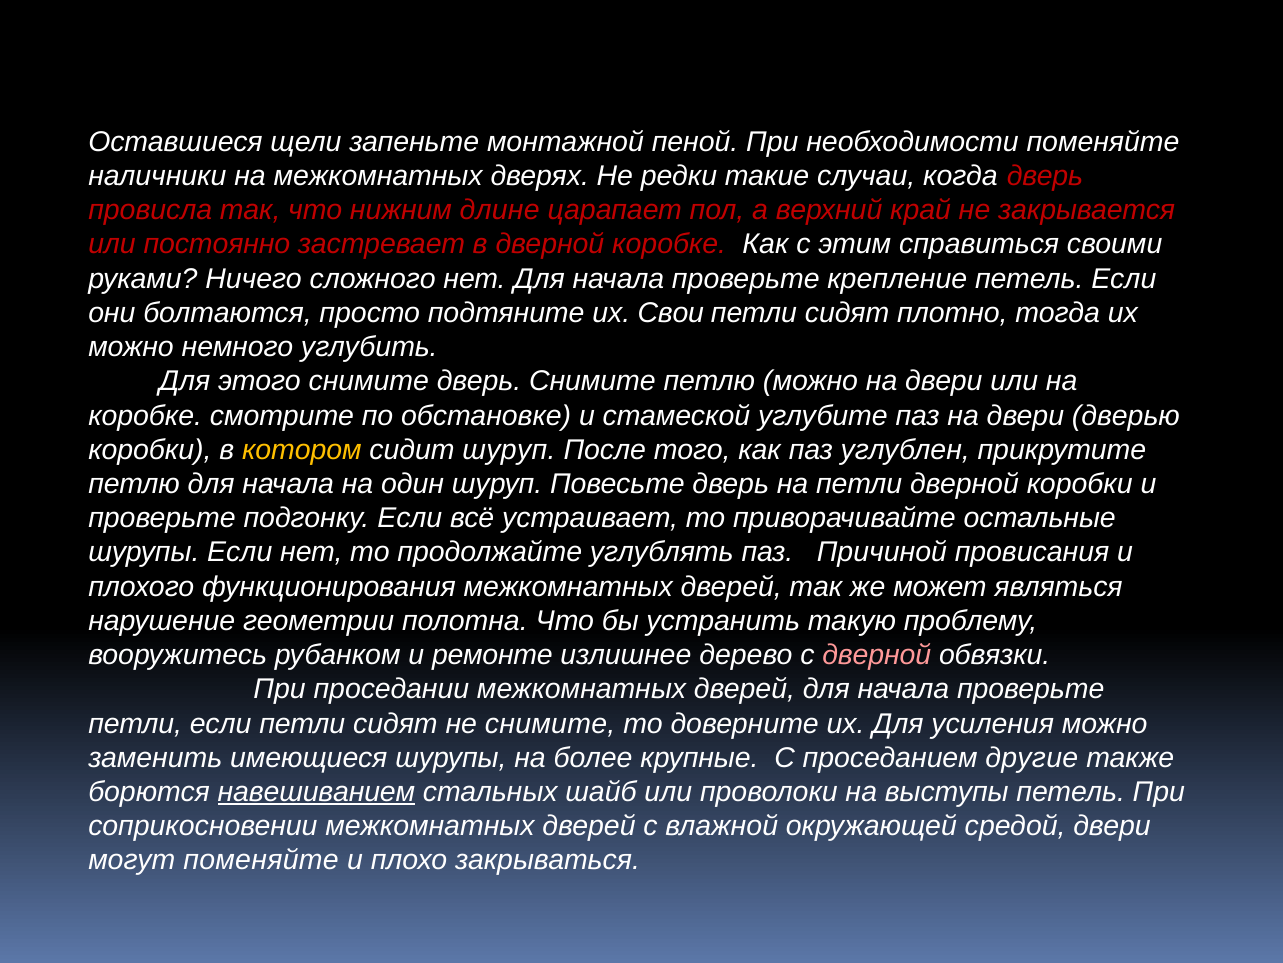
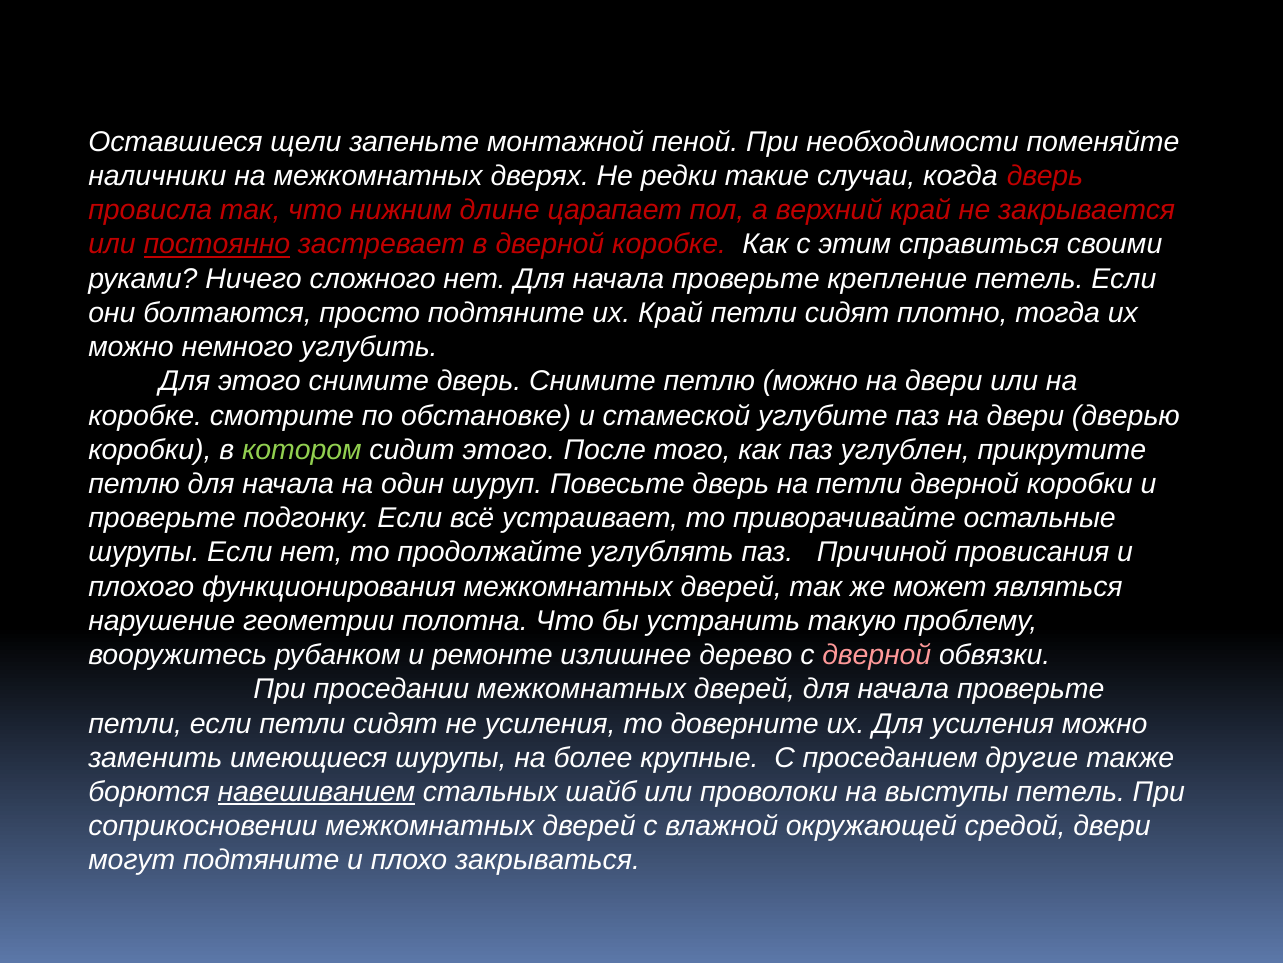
постоянно underline: none -> present
их Свои: Свои -> Край
котором colour: yellow -> light green
сидит шуруп: шуруп -> этого
не снимите: снимите -> усиления
могут поменяйте: поменяйте -> подтяните
